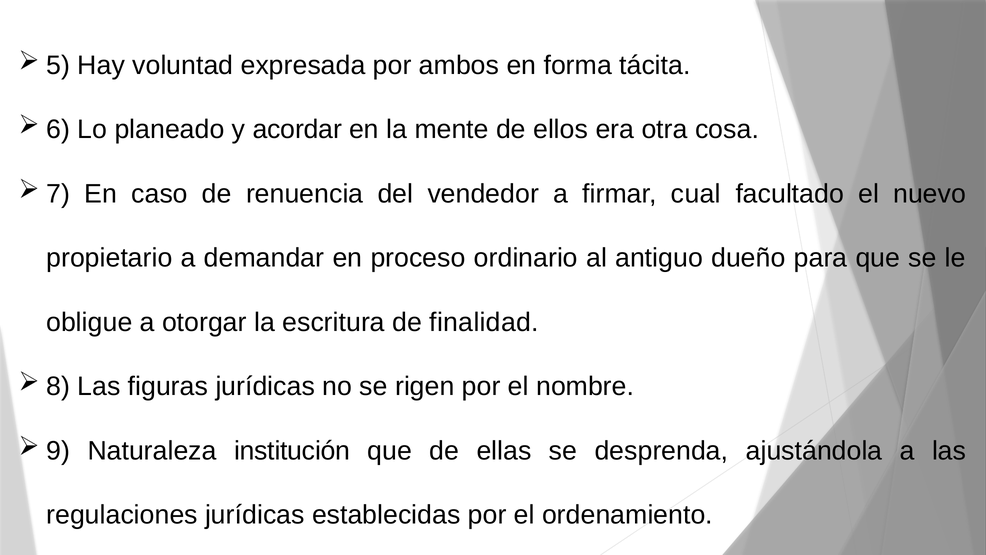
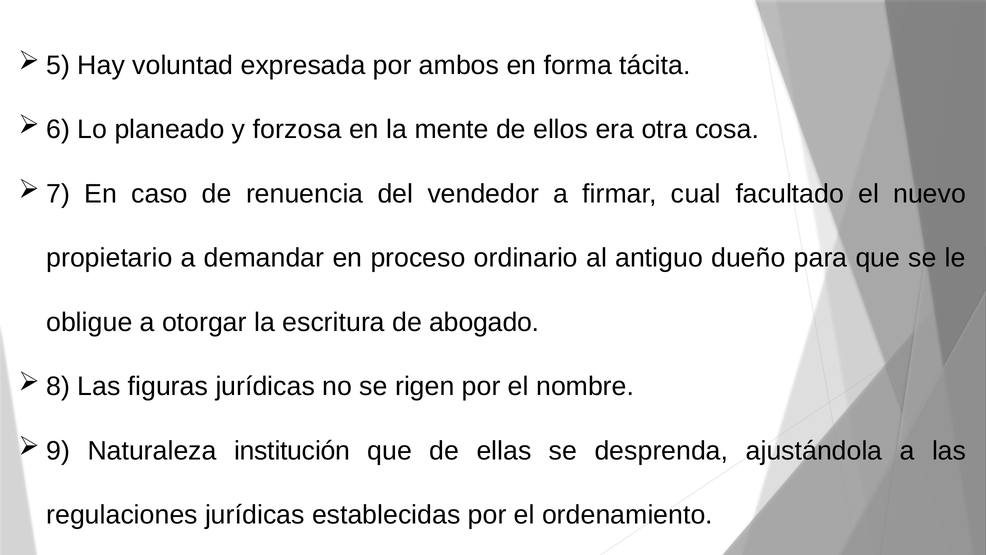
acordar: acordar -> forzosa
finalidad: finalidad -> abogado
